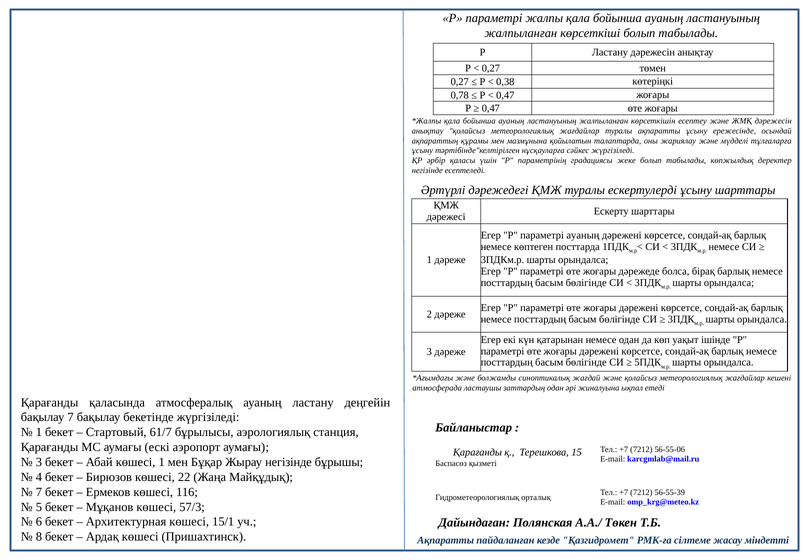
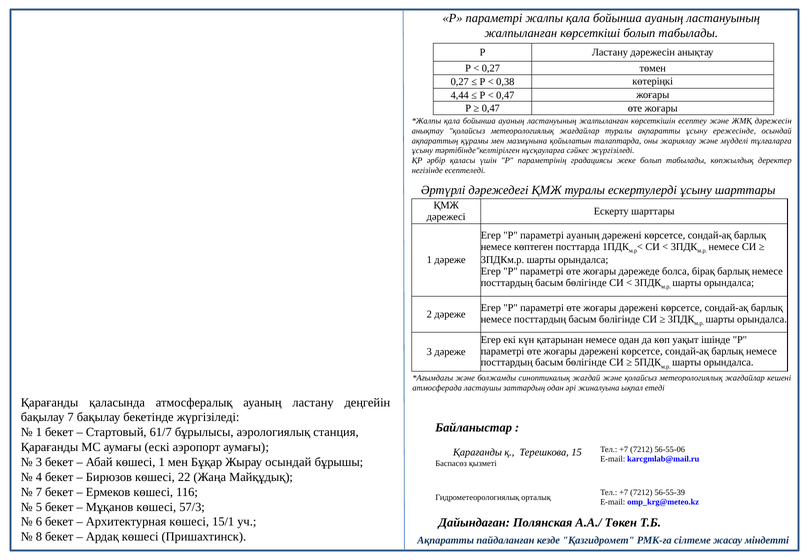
0,78: 0,78 -> 4,44
Жырау негізінде: негізінде -> осындай
